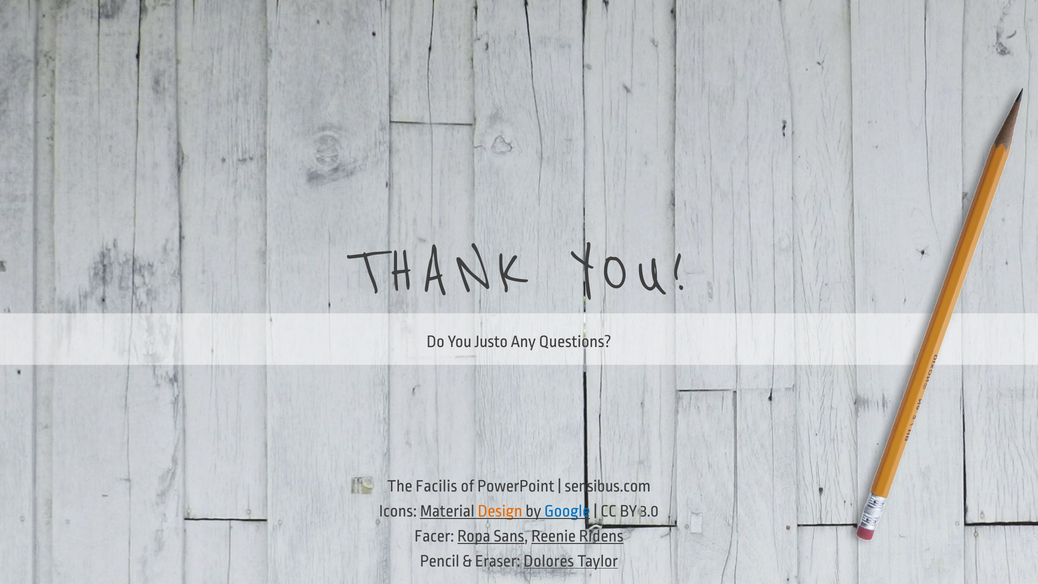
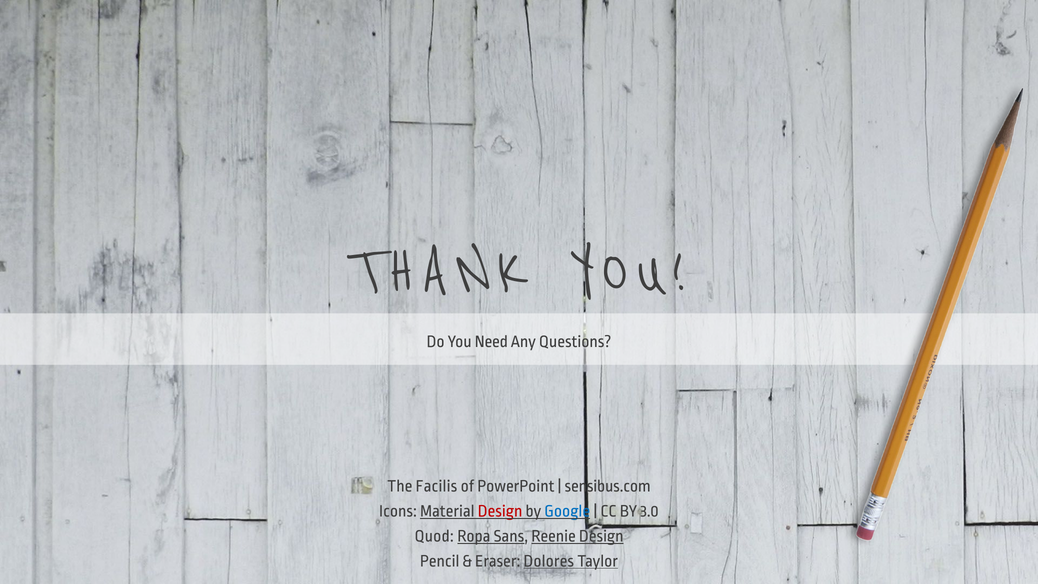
Justo: Justo -> Need
Design at (500, 511) colour: orange -> red
Facer: Facer -> Quod
Reenie Ridens: Ridens -> Design
